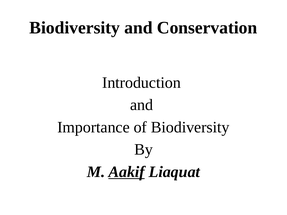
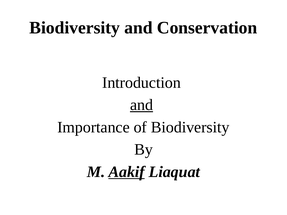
and at (142, 105) underline: none -> present
